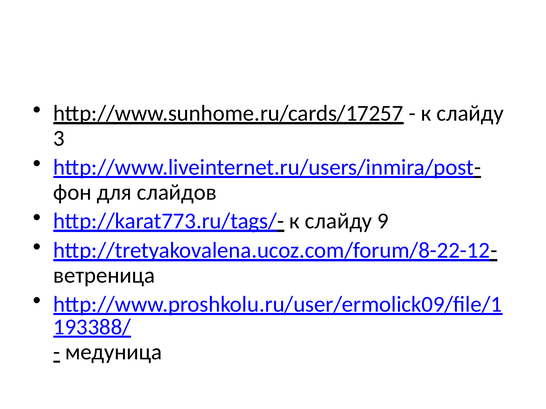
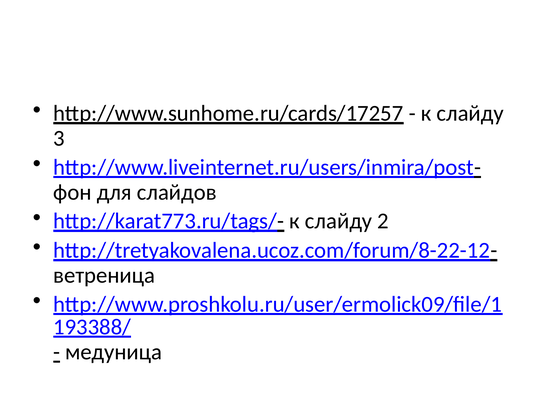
9: 9 -> 2
